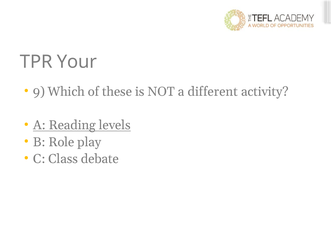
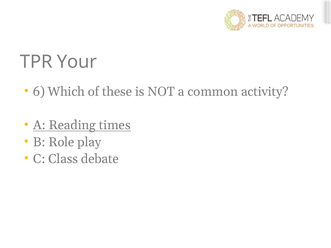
9: 9 -> 6
different: different -> common
levels: levels -> times
